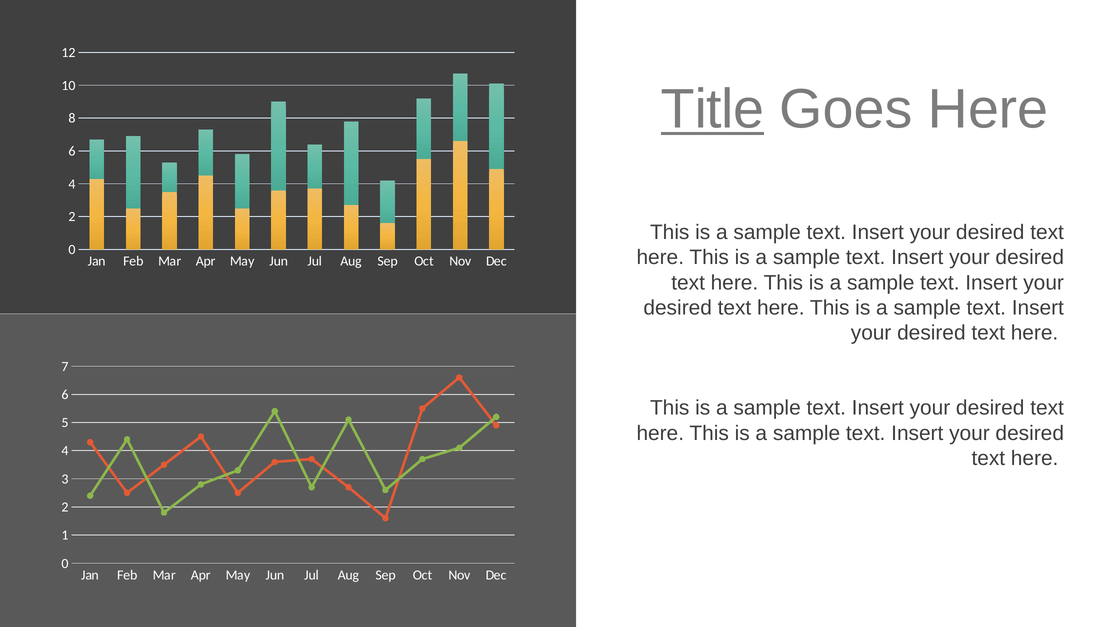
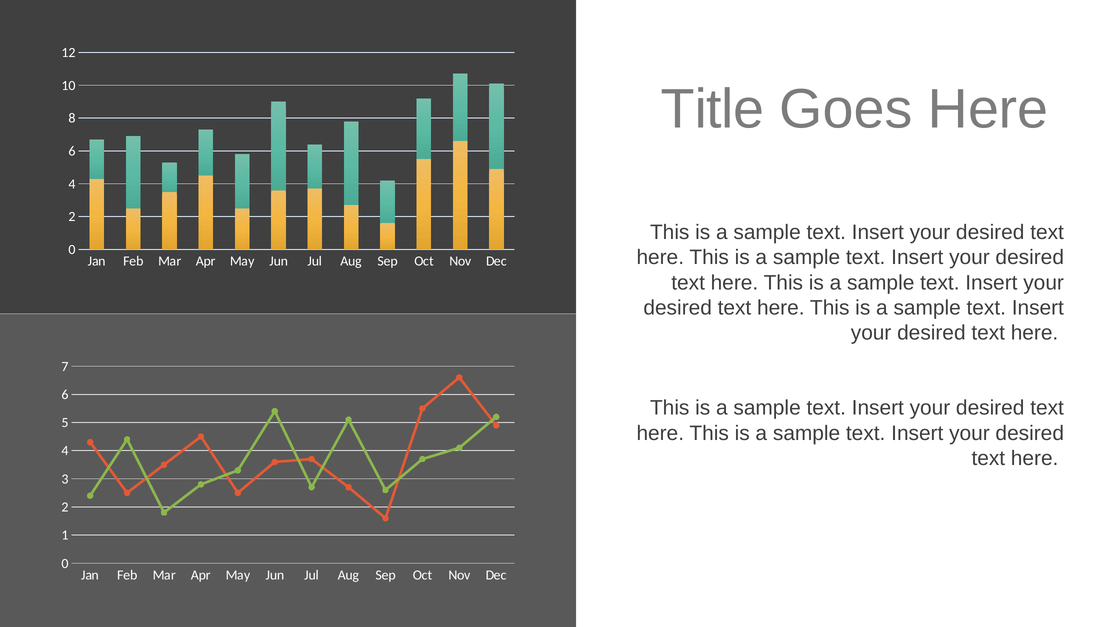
Title underline: present -> none
